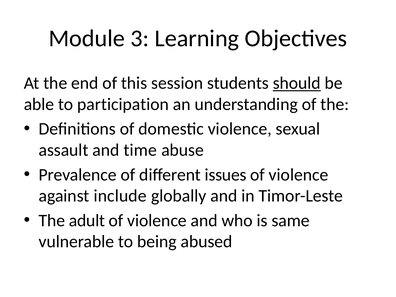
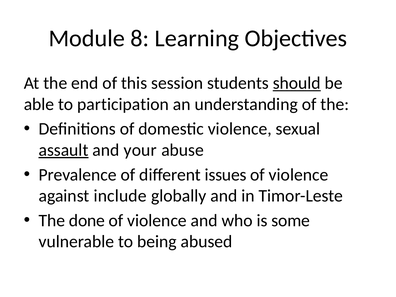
3: 3 -> 8
assault underline: none -> present
time: time -> your
adult: adult -> done
same: same -> some
